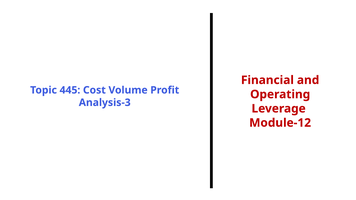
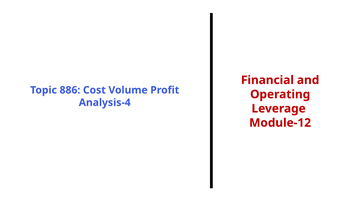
445: 445 -> 886
Analysis-3: Analysis-3 -> Analysis-4
